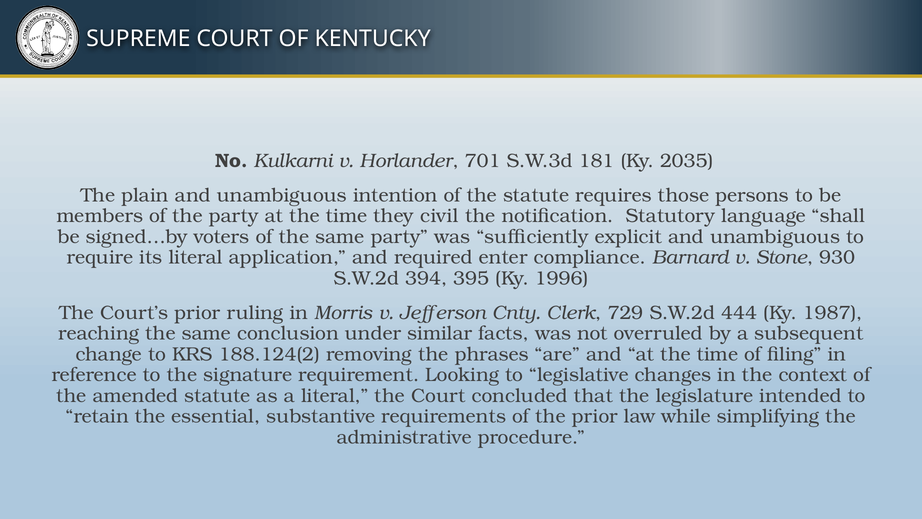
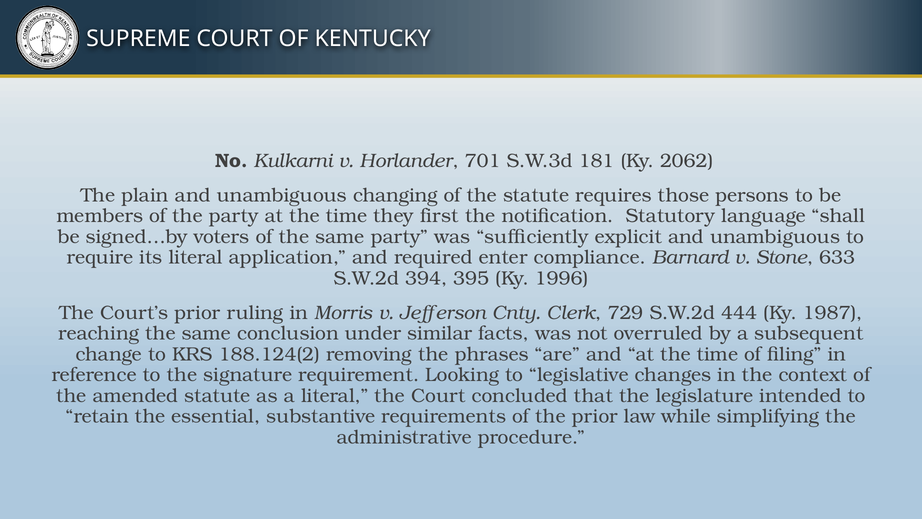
2035: 2035 -> 2062
intention: intention -> changing
civil: civil -> first
930: 930 -> 633
